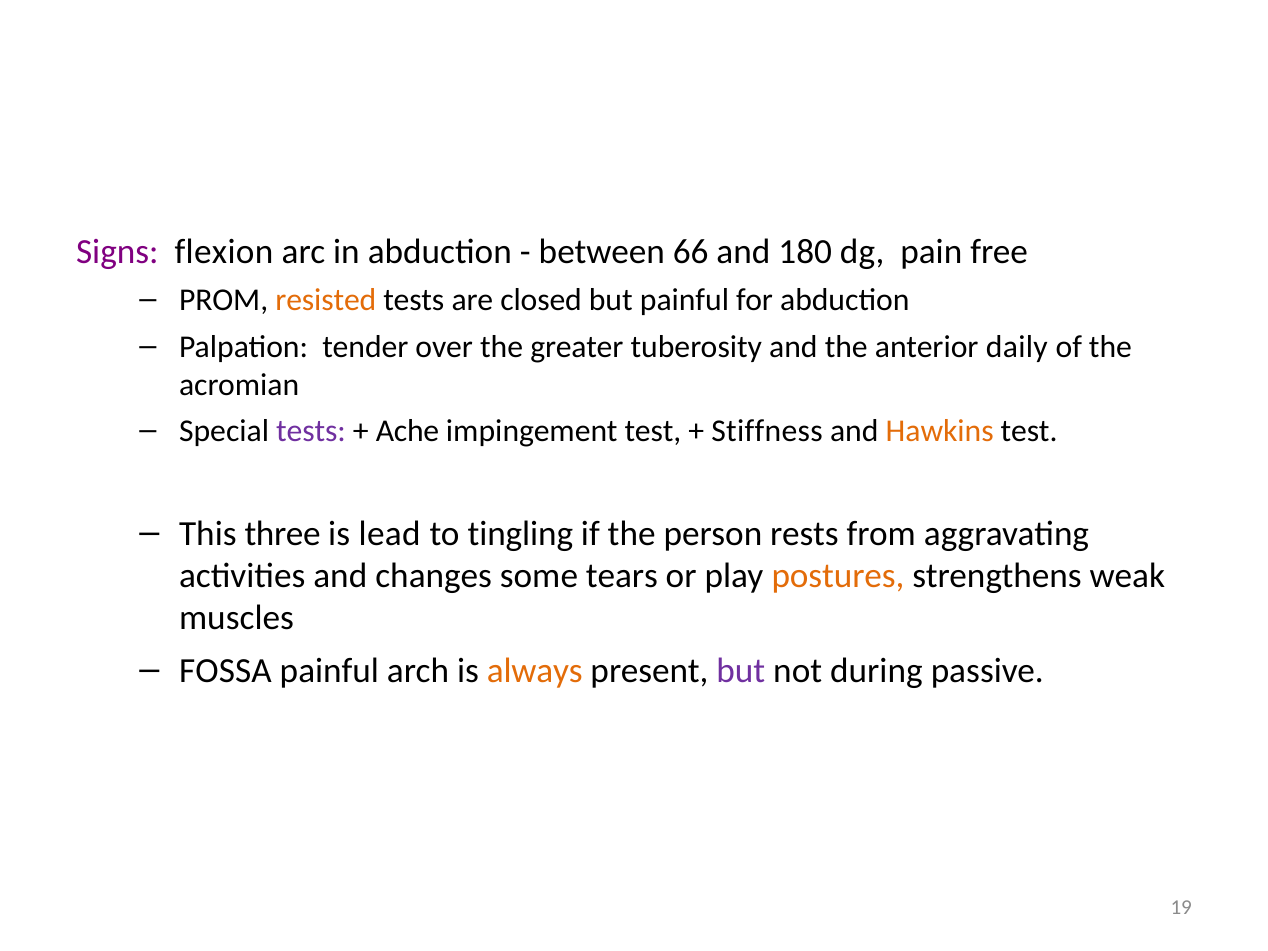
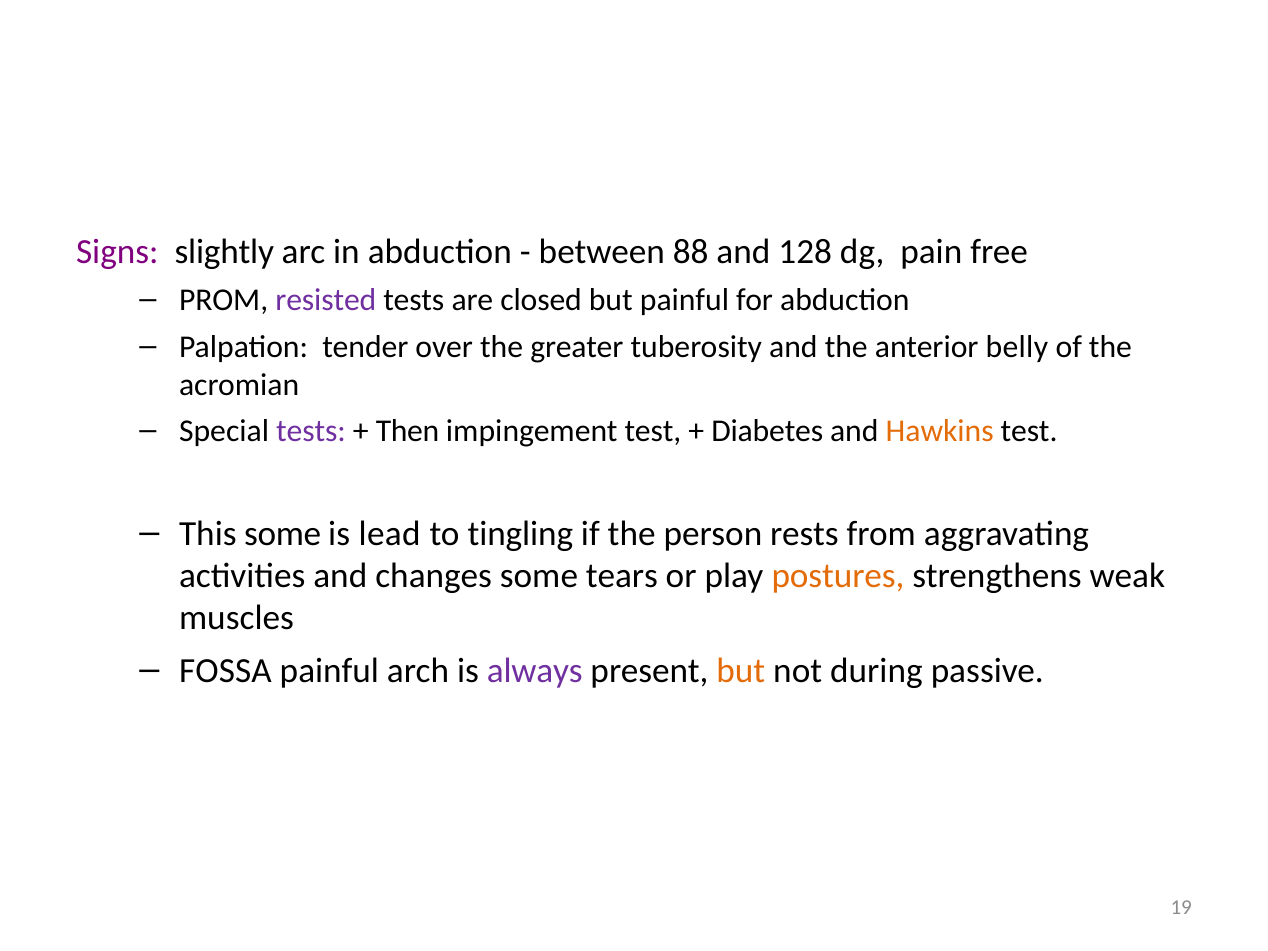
flexion: flexion -> slightly
66: 66 -> 88
180: 180 -> 128
resisted colour: orange -> purple
daily: daily -> belly
Ache: Ache -> Then
Stiffness: Stiffness -> Diabetes
This three: three -> some
always colour: orange -> purple
but at (741, 670) colour: purple -> orange
